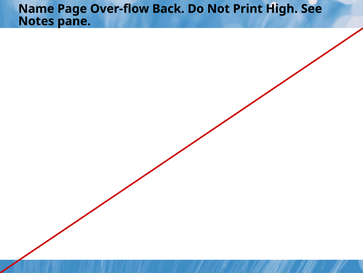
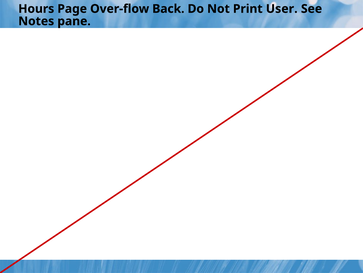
Name: Name -> Hours
High: High -> User
